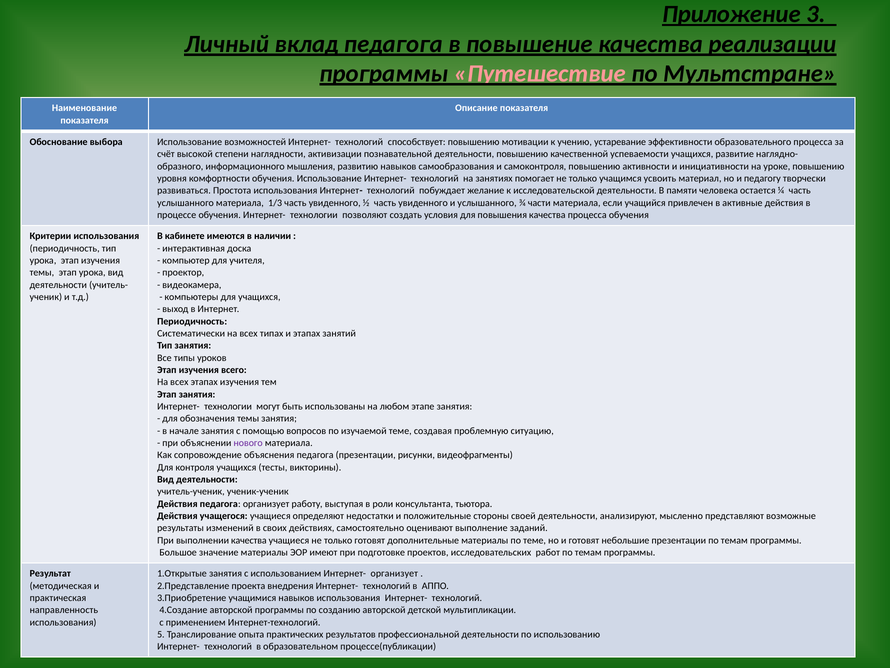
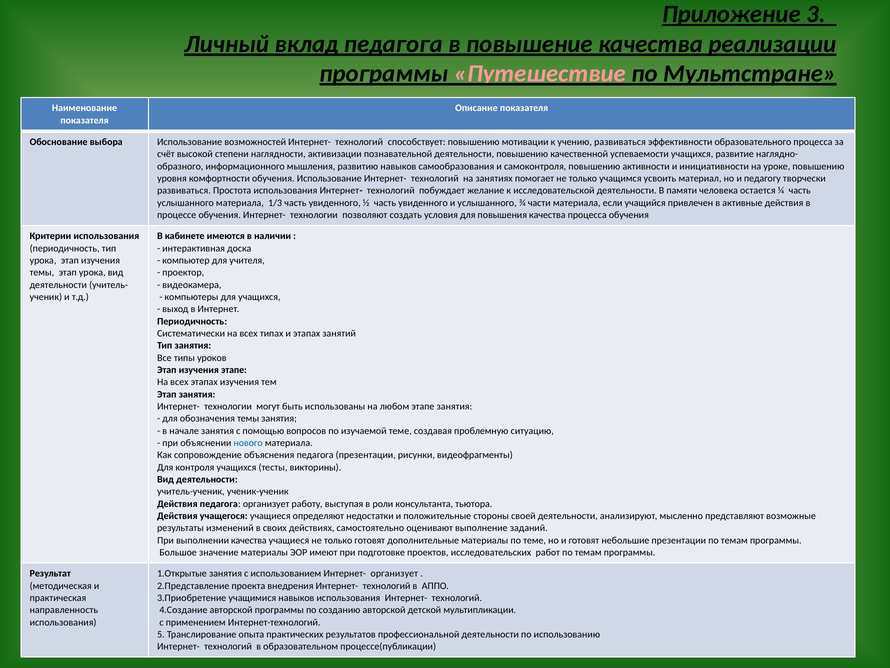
учению устаревание: устаревание -> развиваться
изучения всего: всего -> этапе
нового colour: purple -> blue
